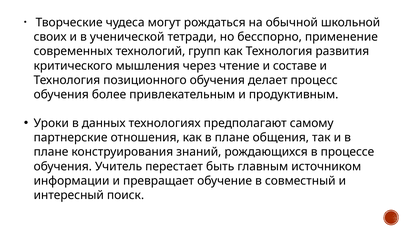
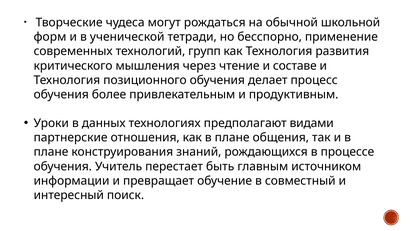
своих: своих -> форм
самому: самому -> видами
